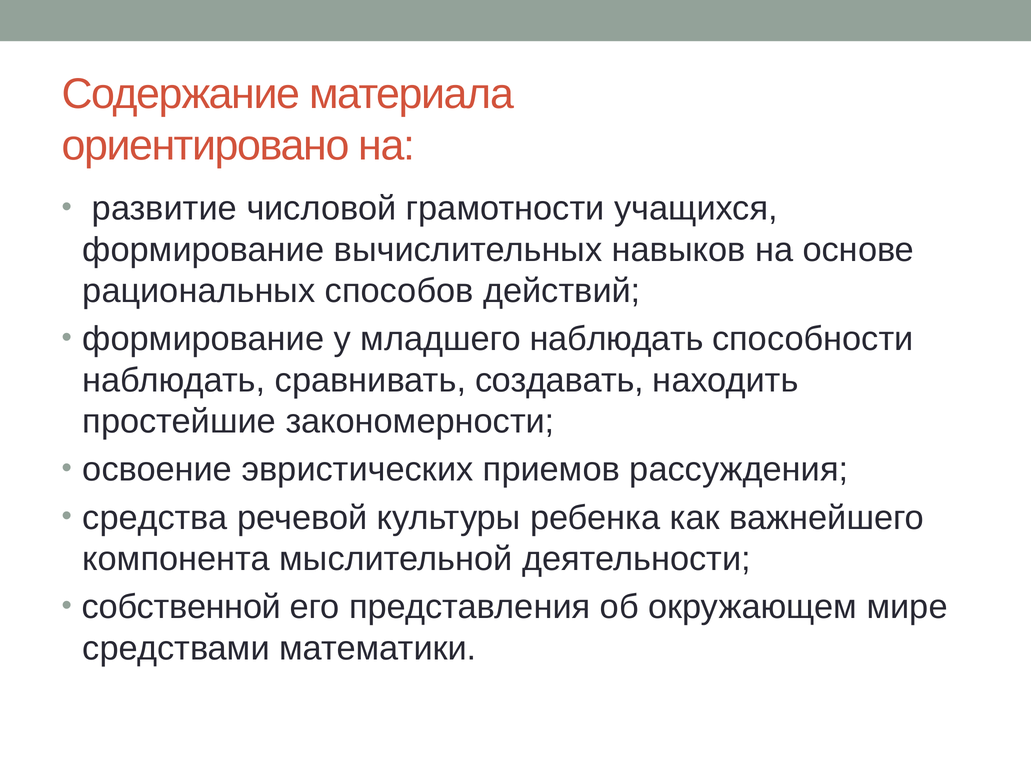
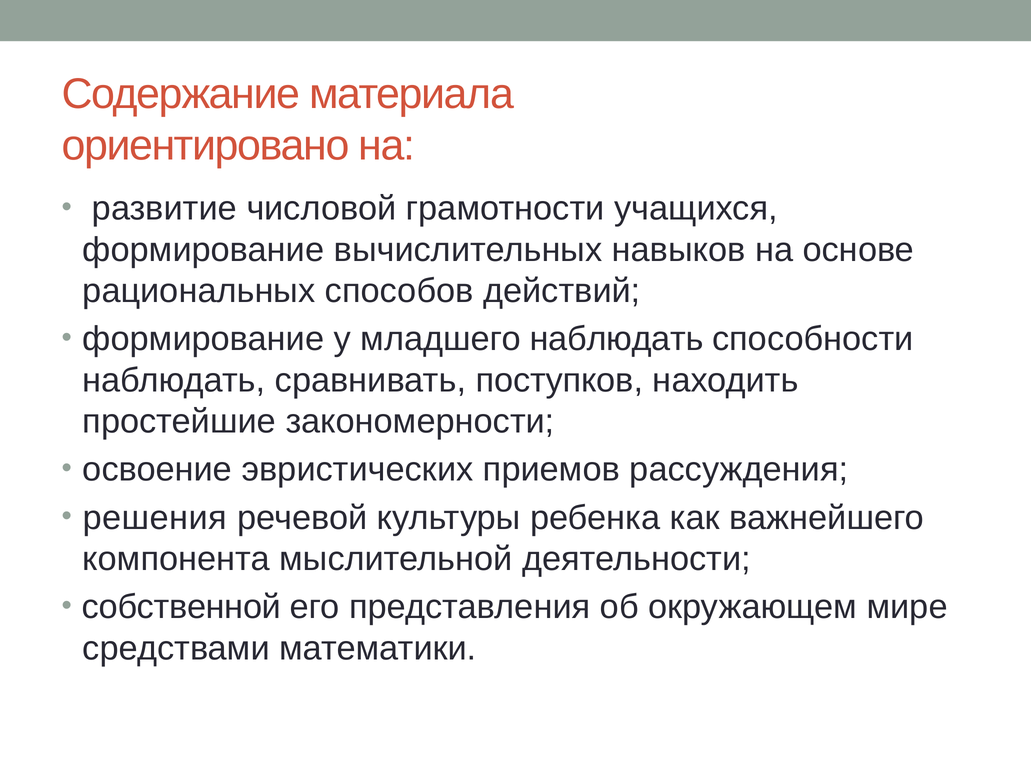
создавать: создавать -> поступков
средства: средства -> решения
